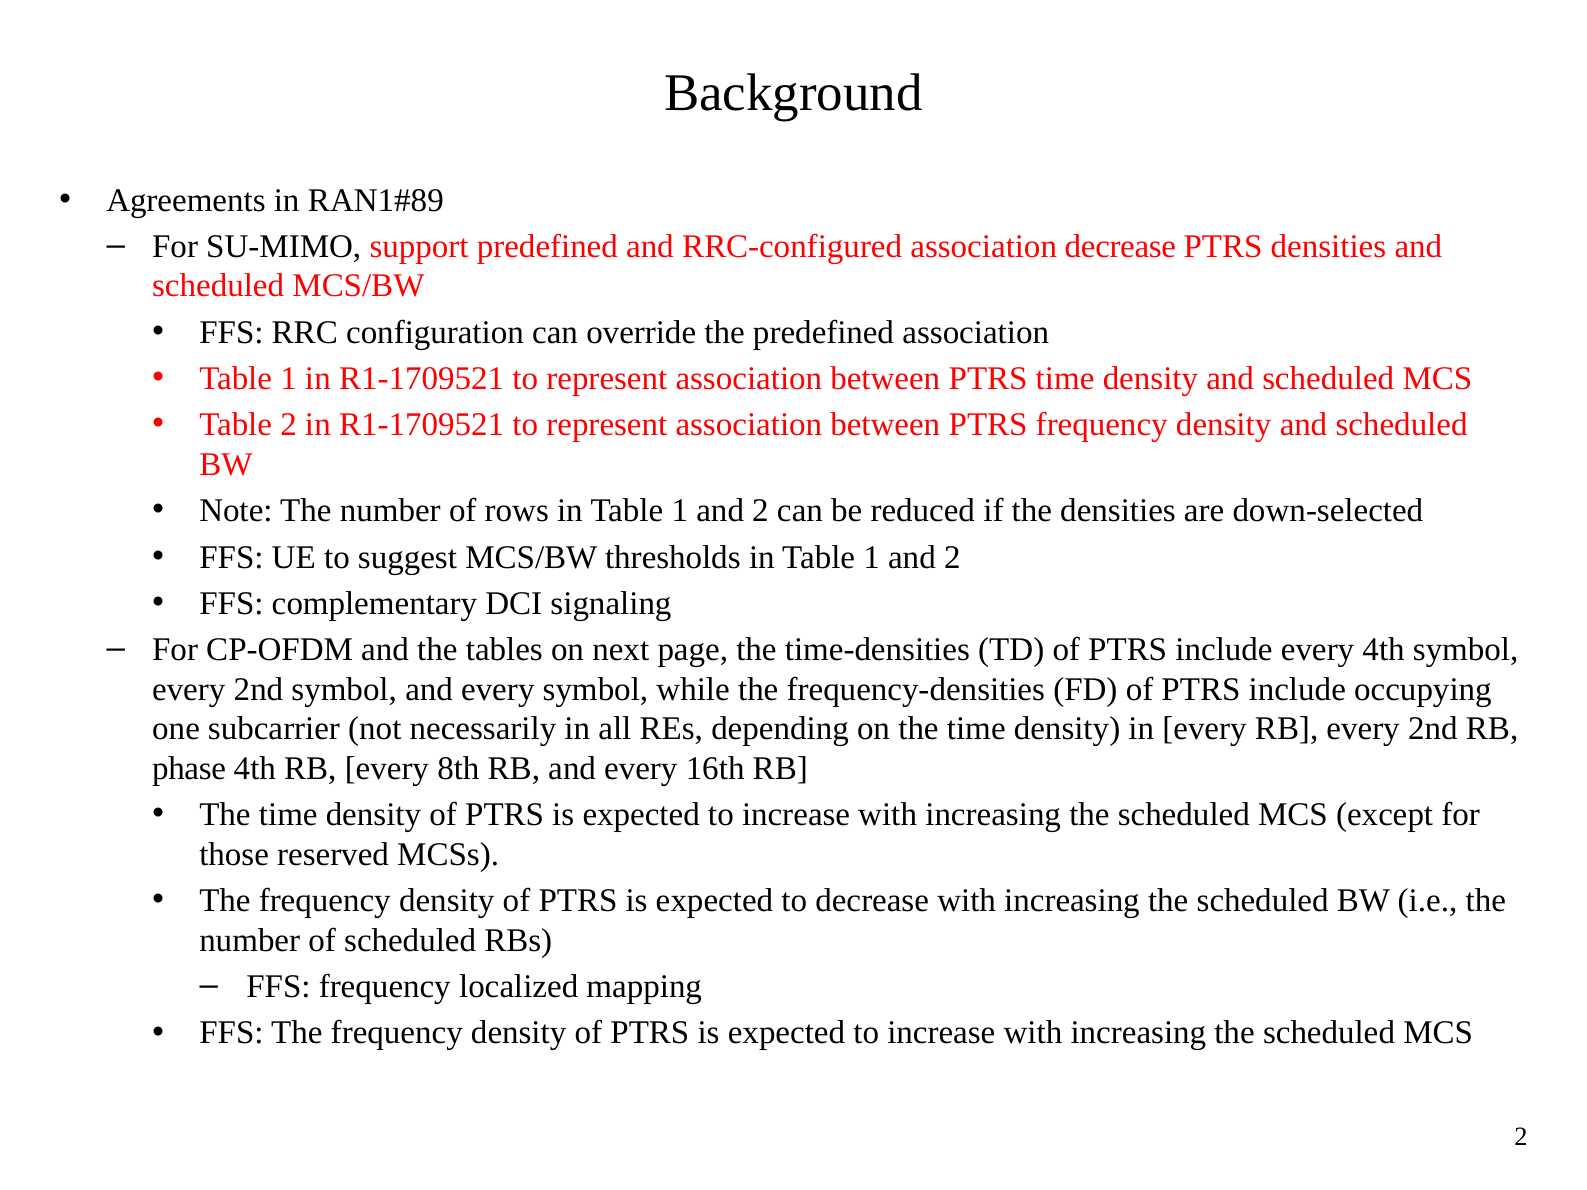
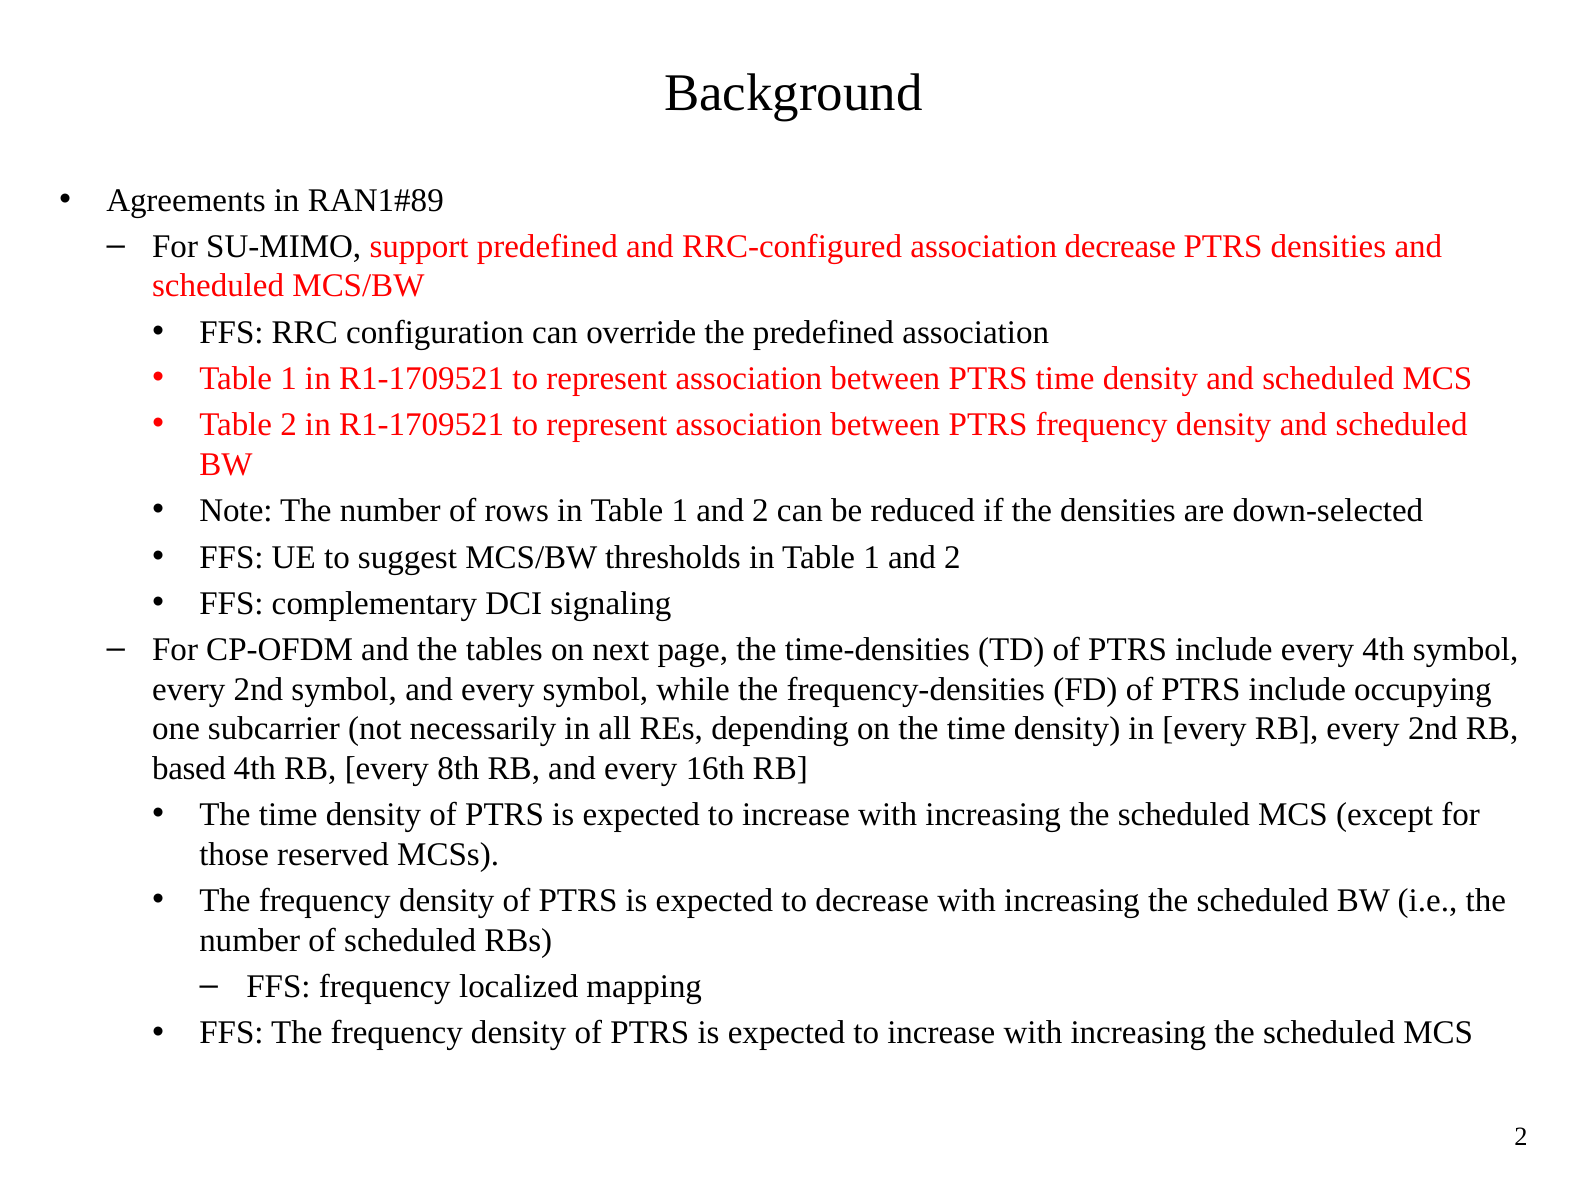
phase: phase -> based
